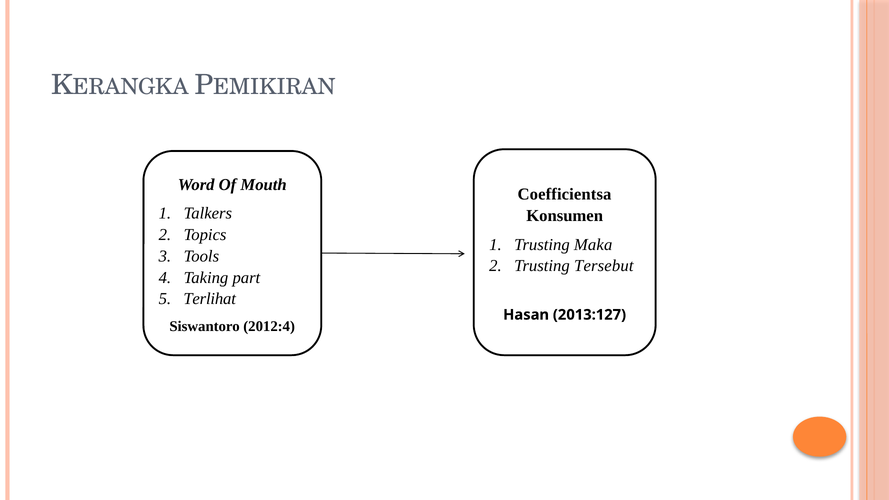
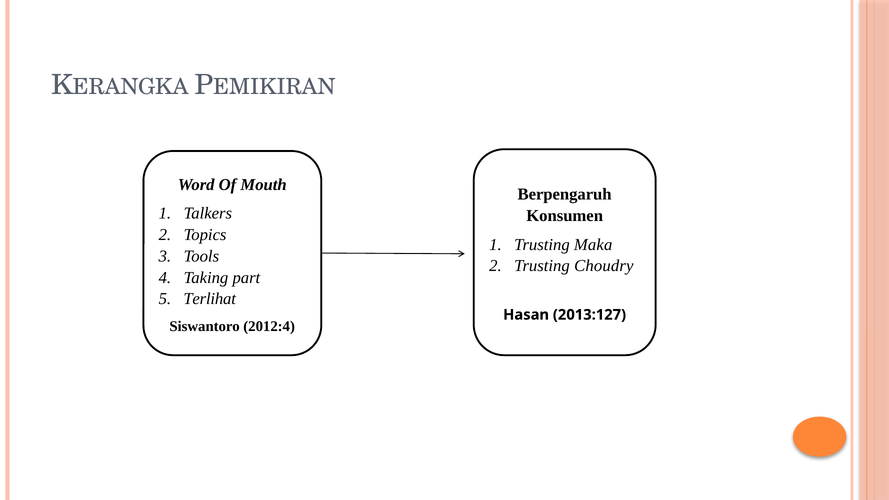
Coefficientsa: Coefficientsa -> Berpengaruh
Tersebut: Tersebut -> Choudry
